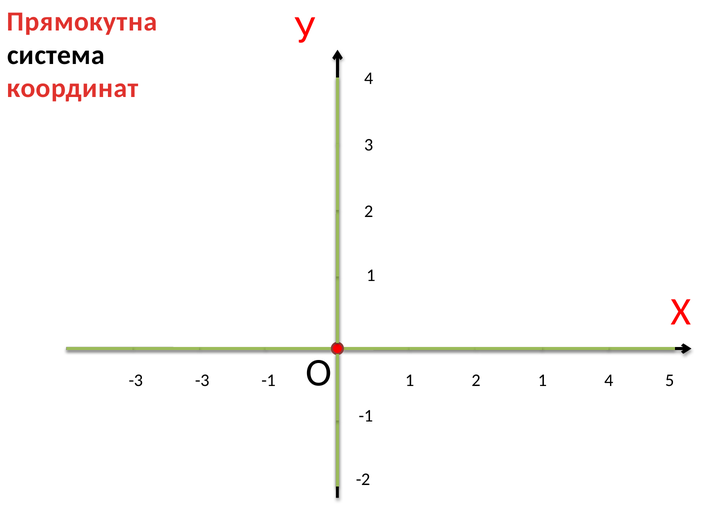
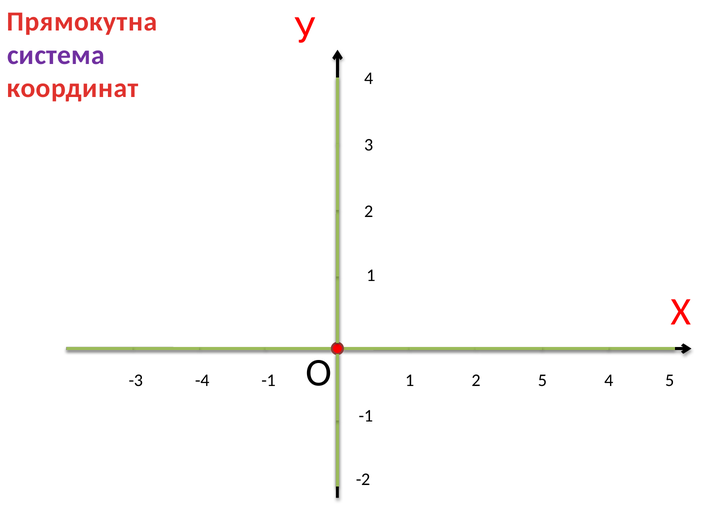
система colour: black -> purple
2 1: 1 -> 5
-3 at (202, 380): -3 -> -4
